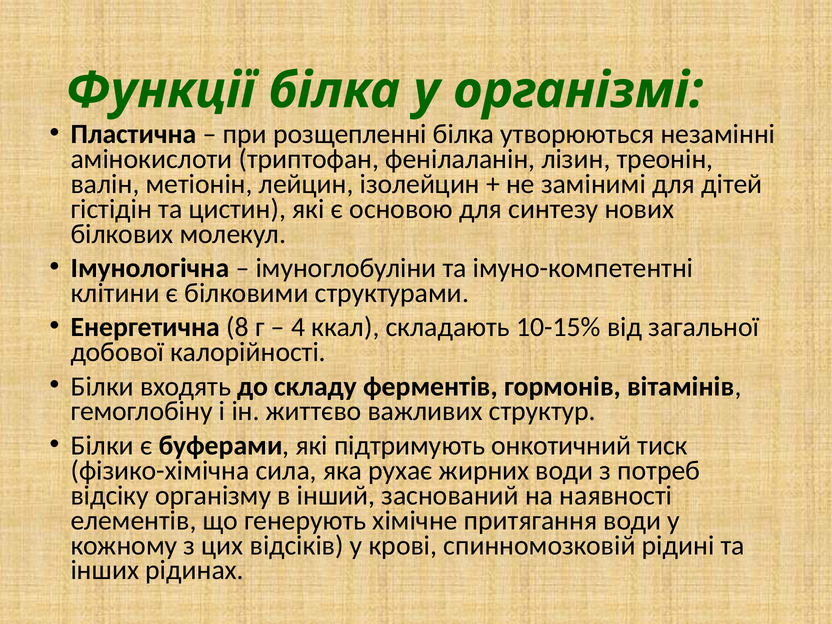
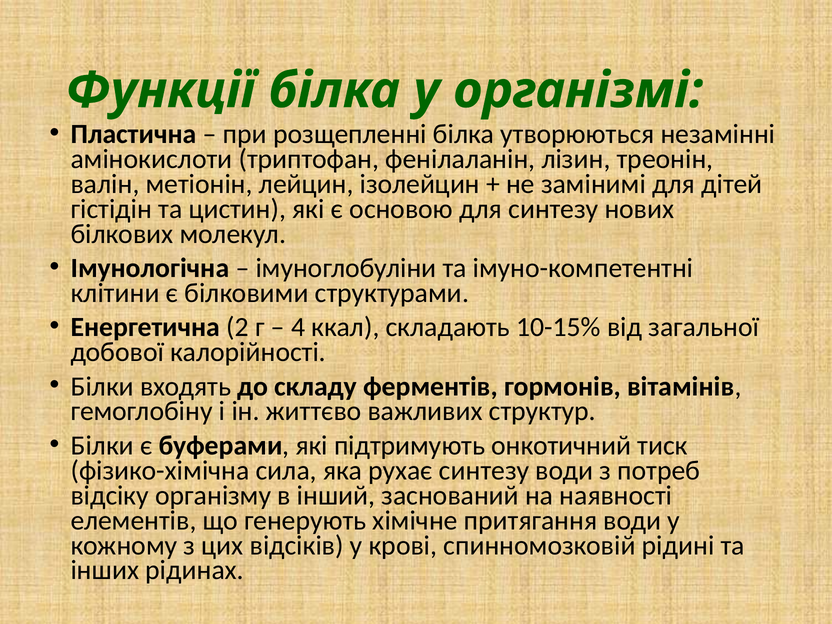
8: 8 -> 2
рухає жирних: жирних -> синтезу
